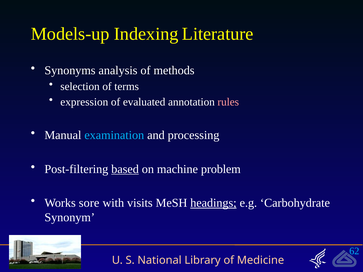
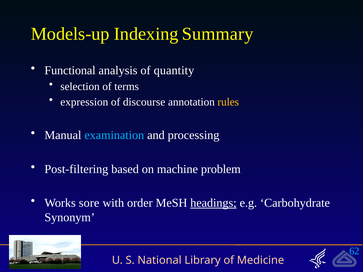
Literature: Literature -> Summary
Synonyms: Synonyms -> Functional
methods: methods -> quantity
evaluated: evaluated -> discourse
rules colour: pink -> yellow
based underline: present -> none
visits: visits -> order
